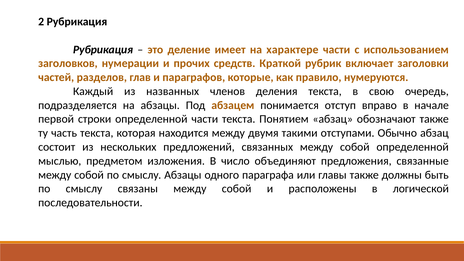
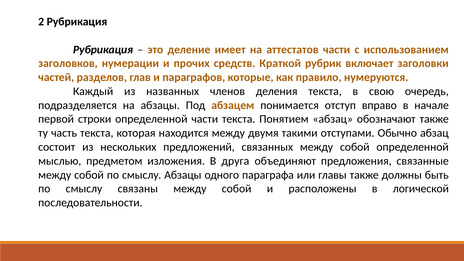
характере: характере -> аттестатов
число: число -> друга
